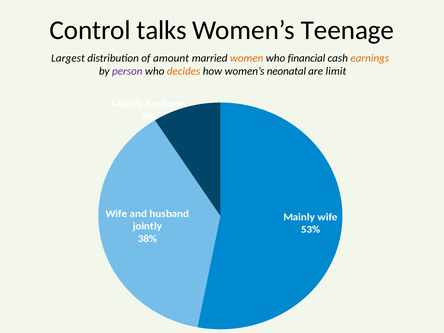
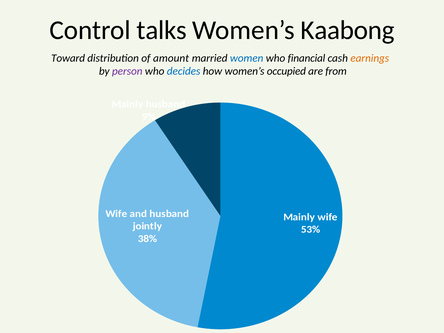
Teenage: Teenage -> Kaabong
Largest: Largest -> Toward
women colour: orange -> blue
decides colour: orange -> blue
neonatal: neonatal -> occupied
limit: limit -> from
